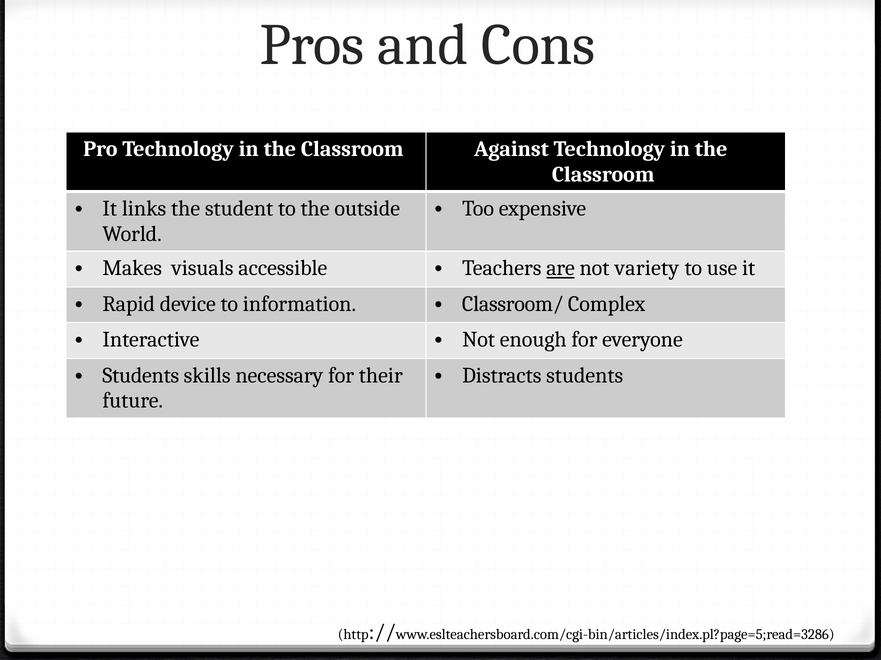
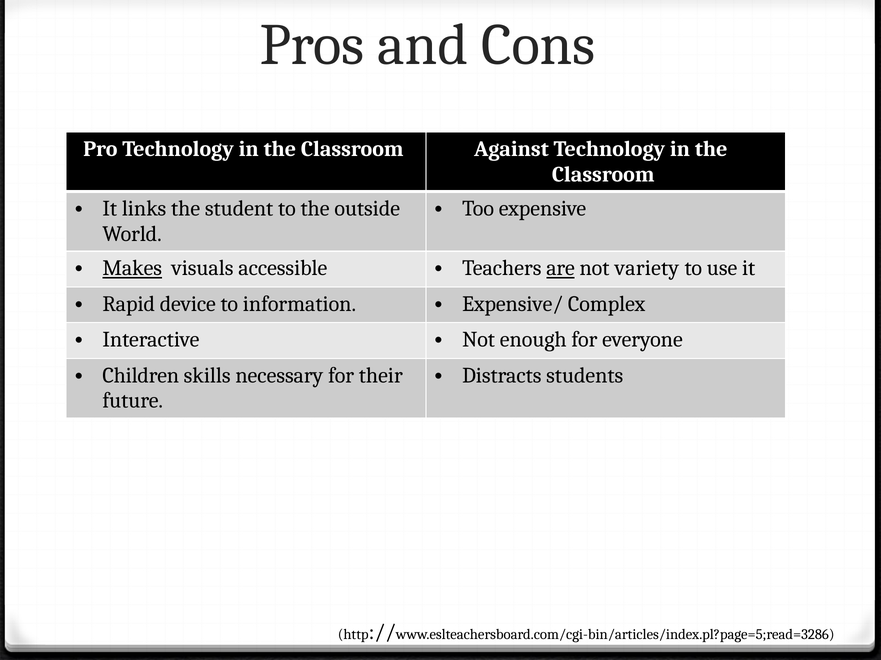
Makes underline: none -> present
Classroom/: Classroom/ -> Expensive/
Students at (141, 376): Students -> Children
